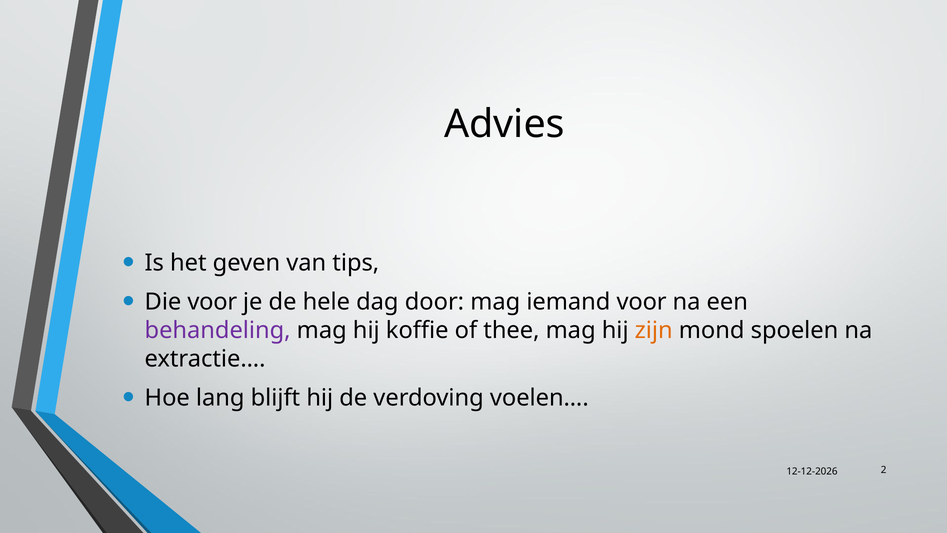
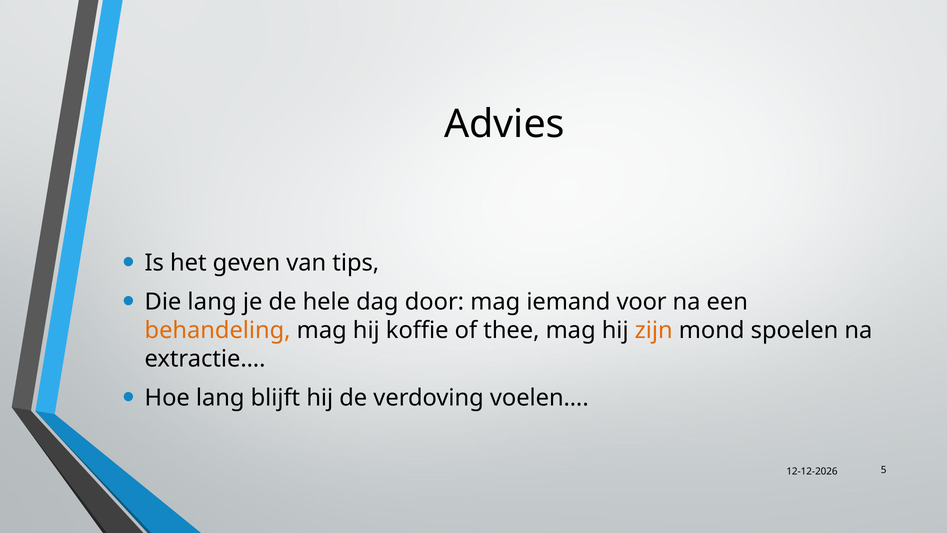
Die voor: voor -> lang
behandeling colour: purple -> orange
2: 2 -> 5
